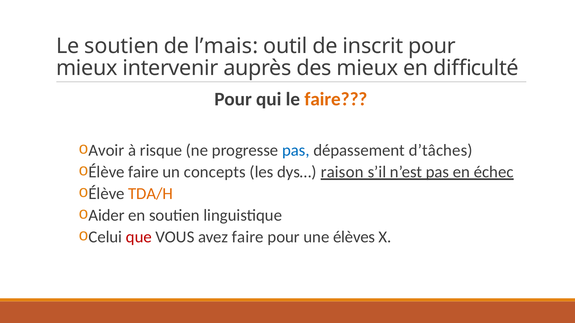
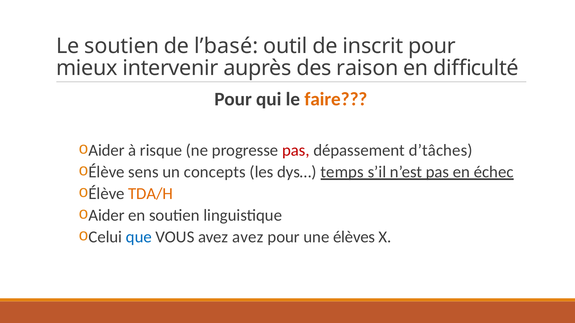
l’mais: l’mais -> l’basé
des mieux: mieux -> raison
Avoir at (106, 150): Avoir -> Aider
pas at (296, 150) colour: blue -> red
Élève faire: faire -> sens
raison: raison -> temps
que colour: red -> blue
avez faire: faire -> avez
